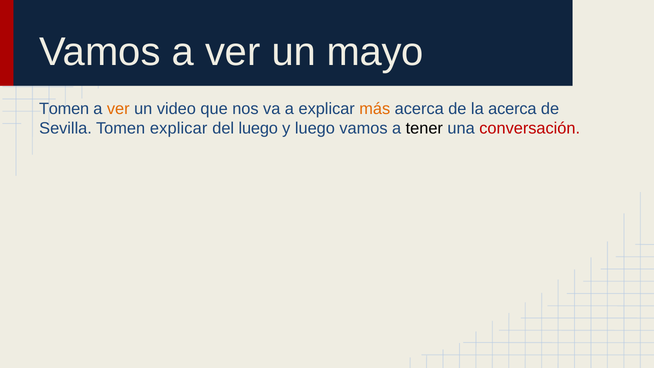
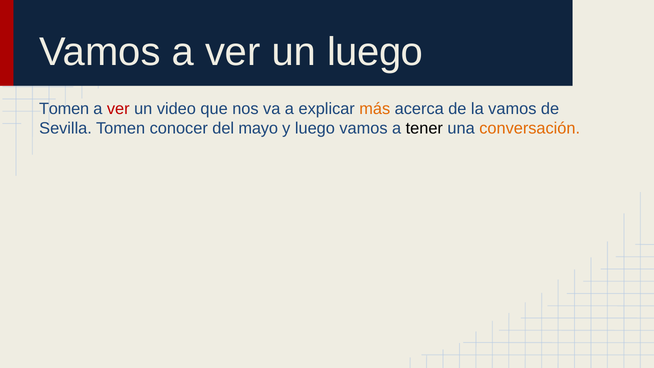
un mayo: mayo -> luego
ver at (118, 109) colour: orange -> red
la acerca: acerca -> vamos
Tomen explicar: explicar -> conocer
del luego: luego -> mayo
conversación colour: red -> orange
